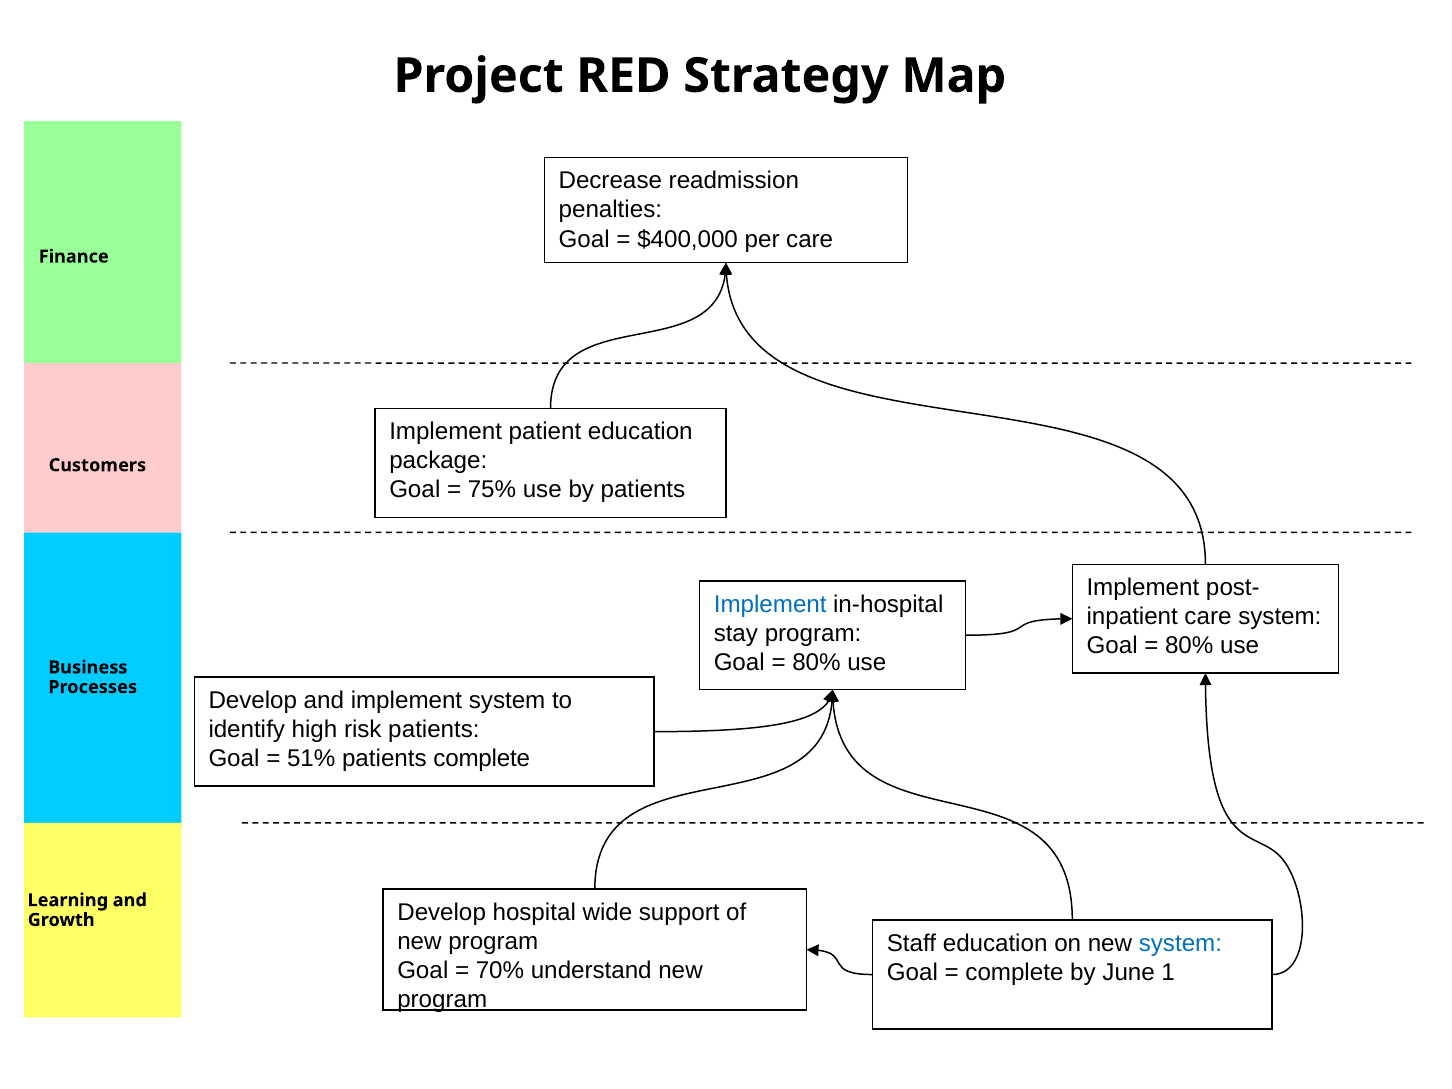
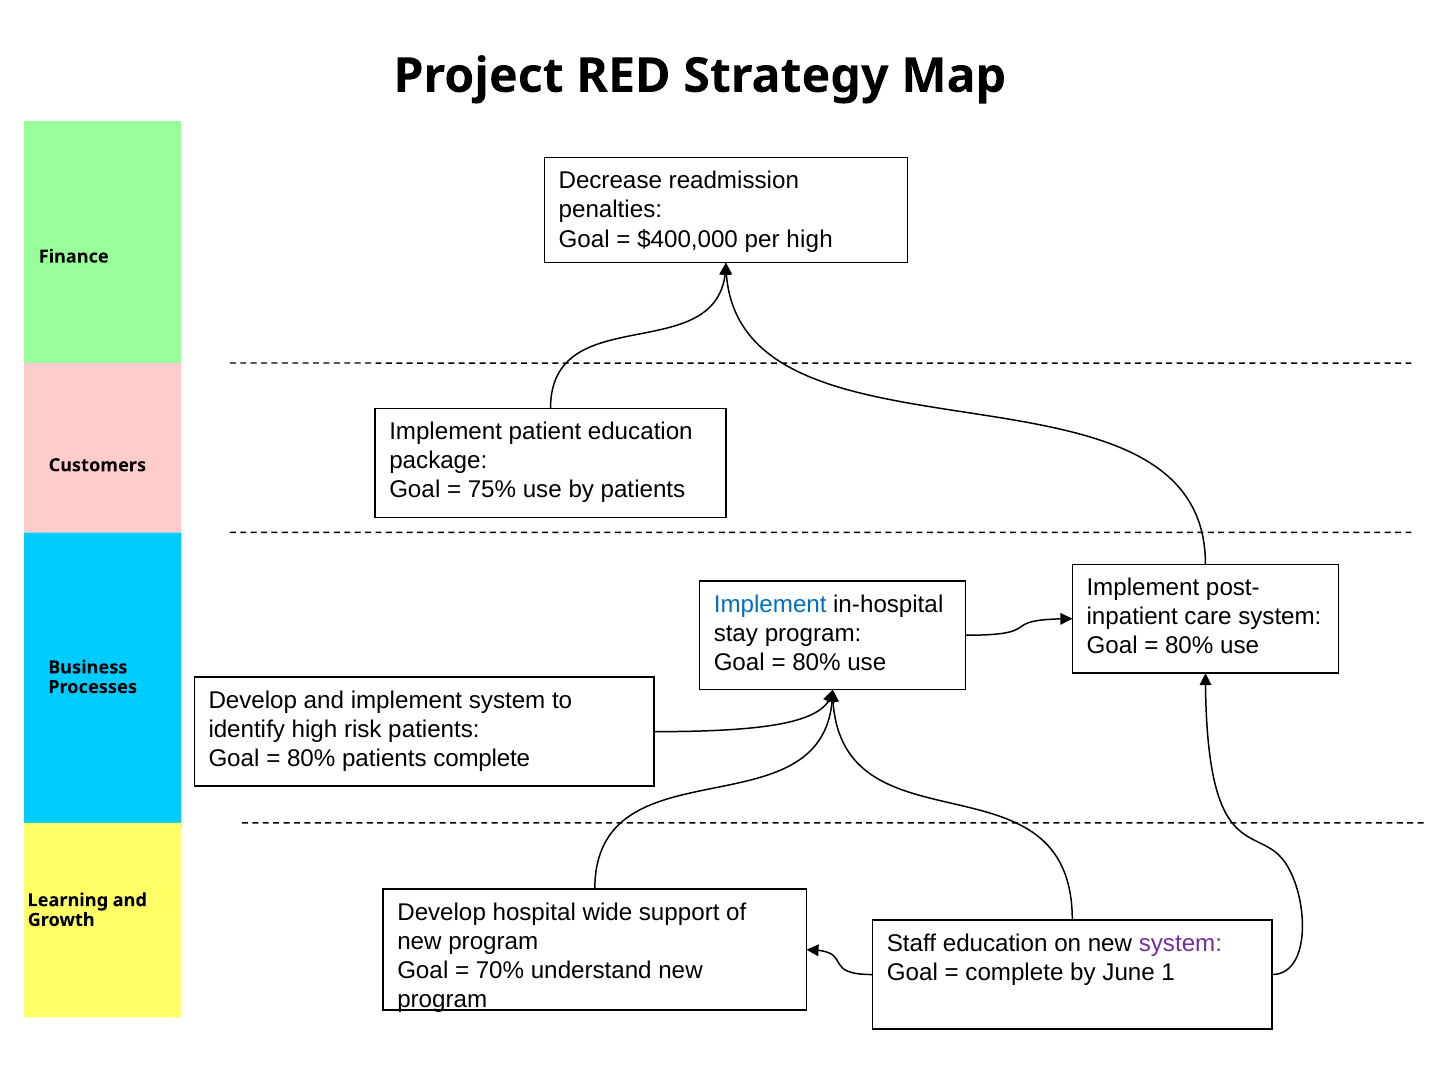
per care: care -> high
51% at (311, 759): 51% -> 80%
system at (1180, 943) colour: blue -> purple
